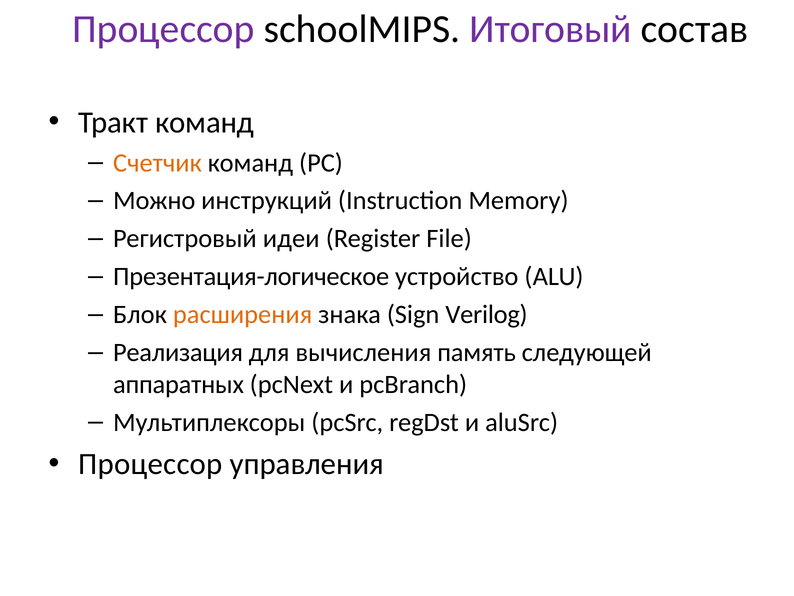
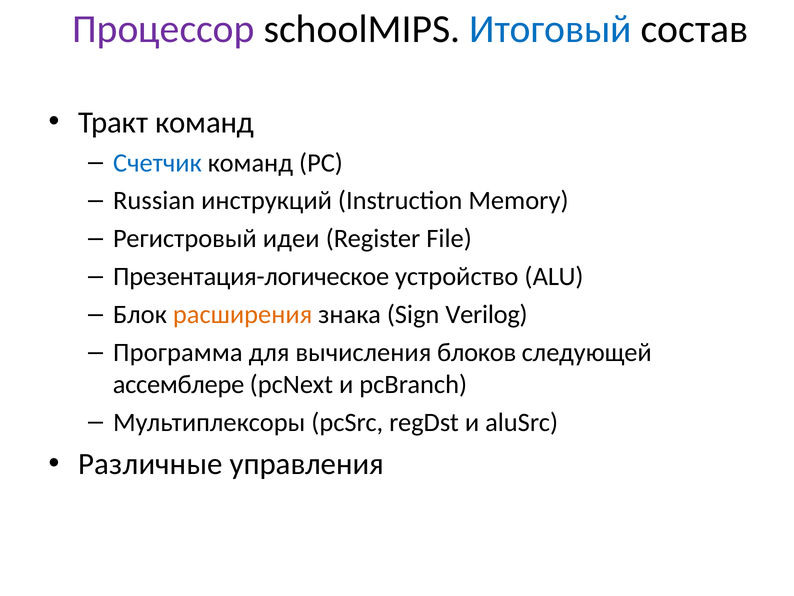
Итоговый colour: purple -> blue
Счетчик colour: orange -> blue
Можно: Можно -> Russian
Реализация: Реализация -> Программа
память: память -> блоков
аппаратных: аппаратных -> ассемблере
Процессор at (150, 464): Процессор -> Различные
